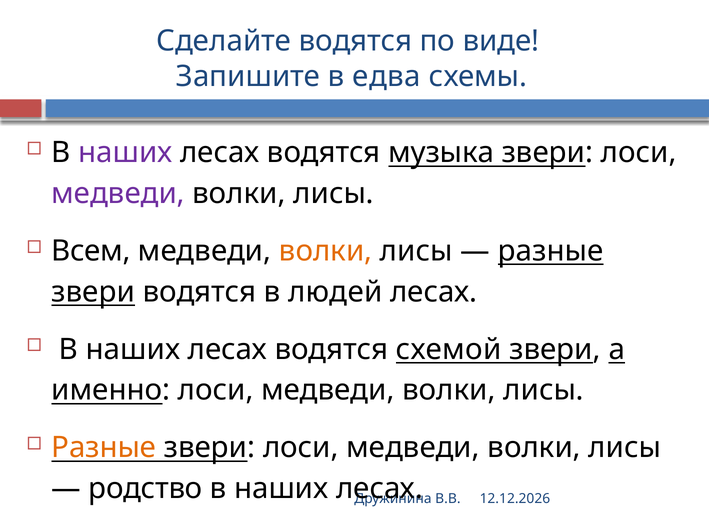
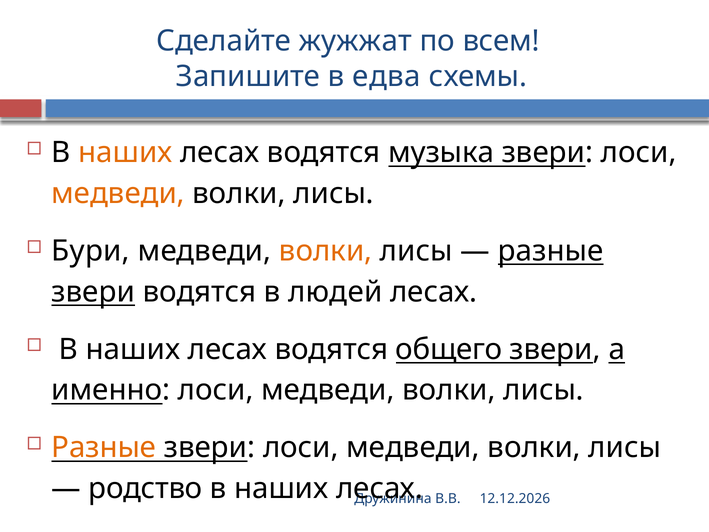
Сделайте водятся: водятся -> жужжат
виде: виде -> всем
наших at (125, 153) colour: purple -> orange
медведи at (118, 193) colour: purple -> orange
Всем: Всем -> Бури
схемой: схемой -> общего
